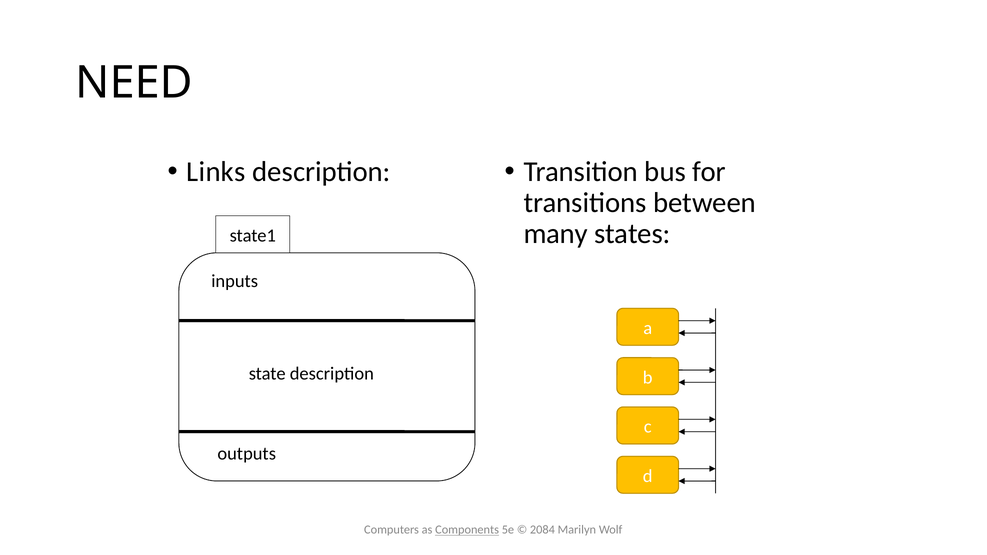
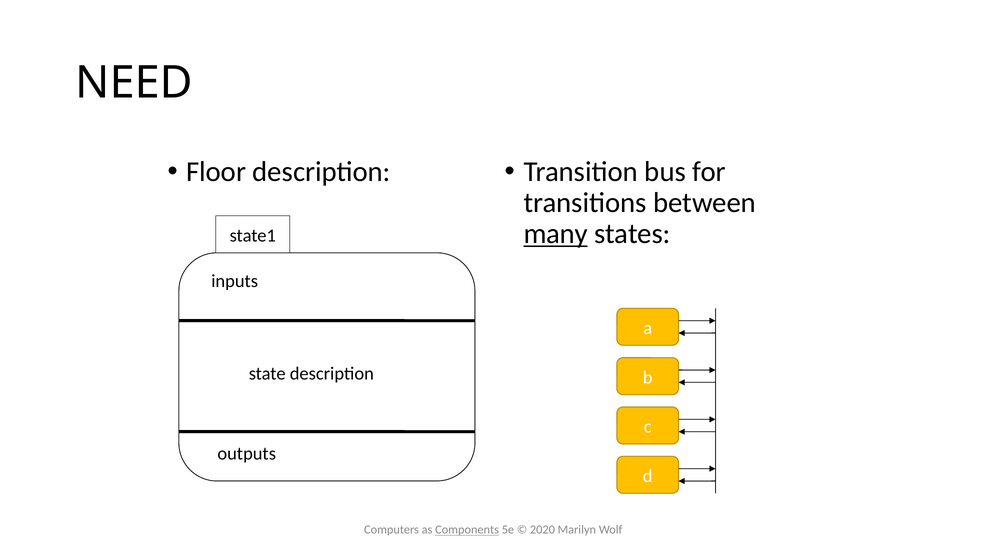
Links: Links -> Floor
many underline: none -> present
2084: 2084 -> 2020
